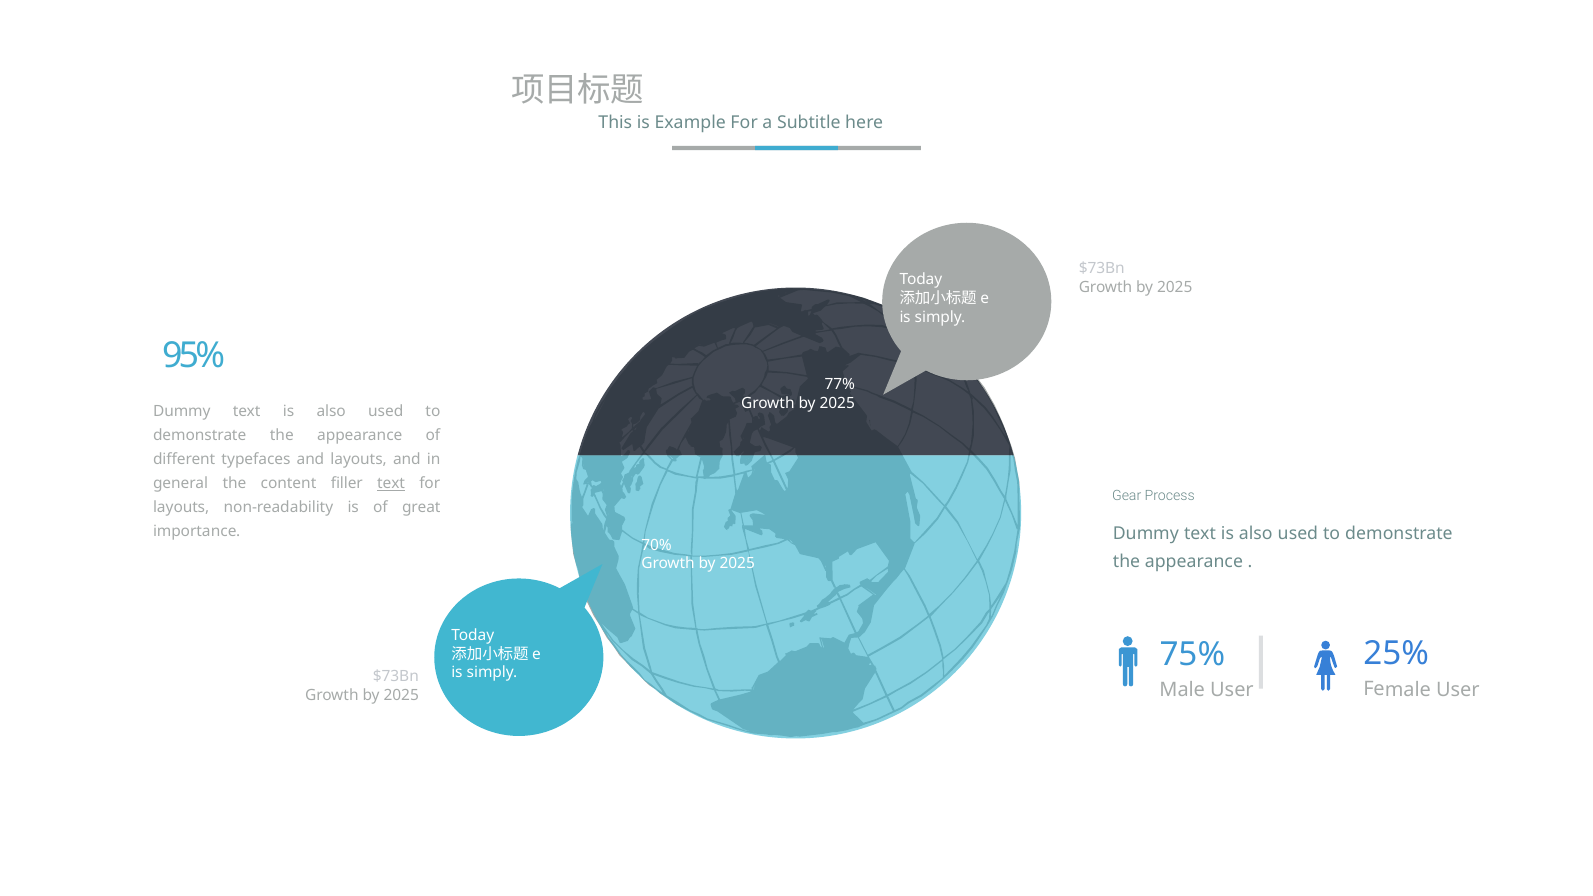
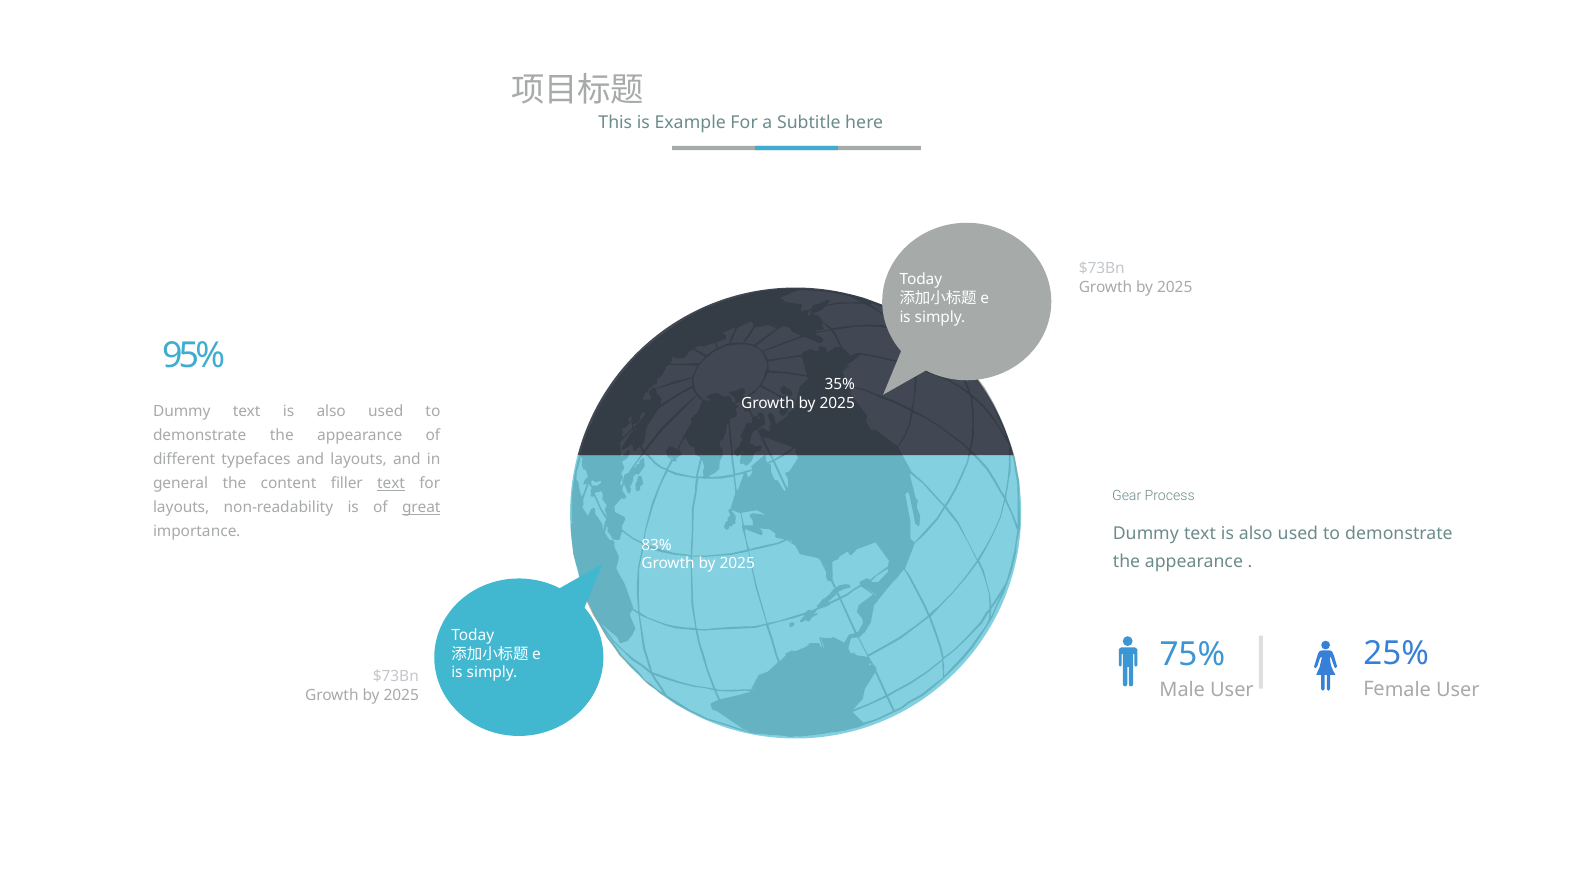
77%: 77% -> 35%
great underline: none -> present
70%: 70% -> 83%
